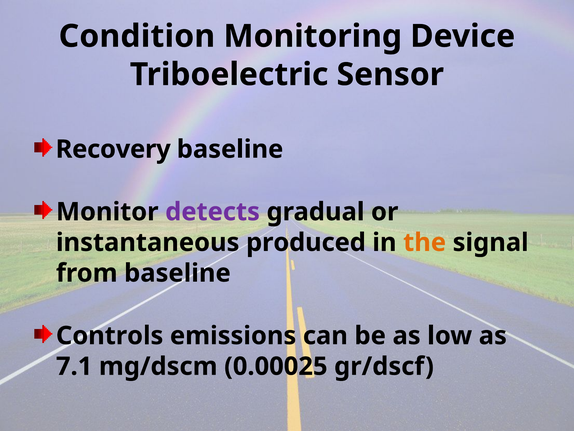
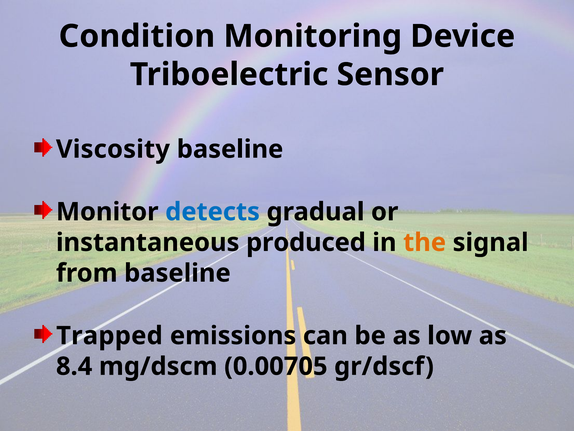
Recovery: Recovery -> Viscosity
detects colour: purple -> blue
Controls: Controls -> Trapped
7.1: 7.1 -> 8.4
0.00025: 0.00025 -> 0.00705
